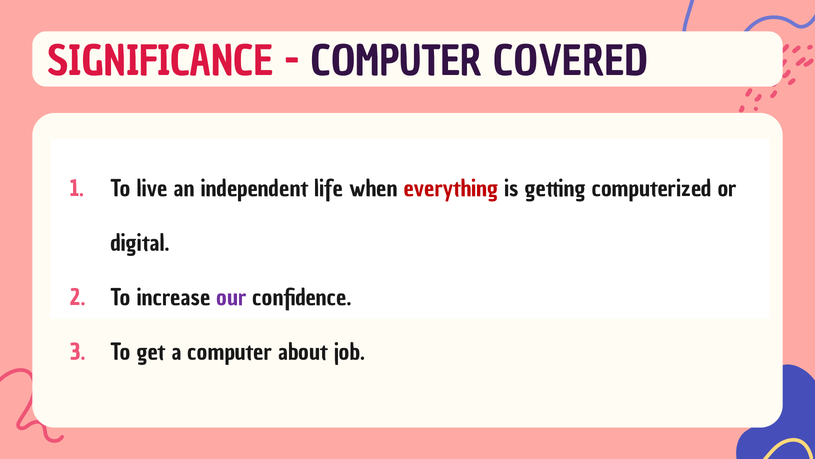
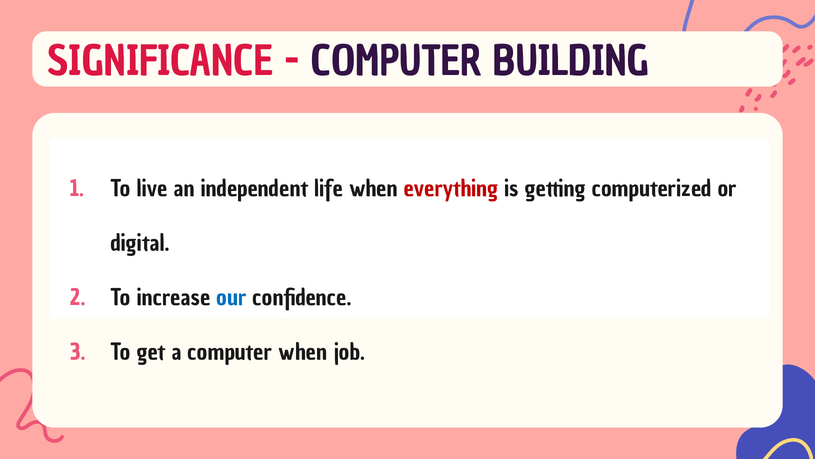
COVERED: COVERED -> BUILDING
our colour: purple -> blue
computer about: about -> when
